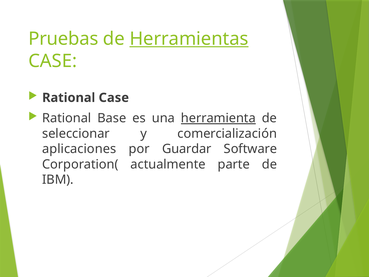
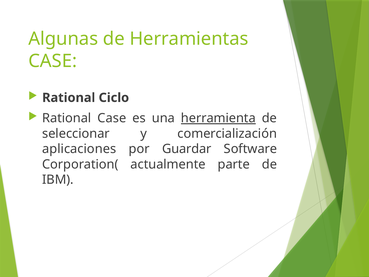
Pruebas: Pruebas -> Algunas
Herramientas underline: present -> none
Rational Case: Case -> Ciclo
Rational Base: Base -> Case
